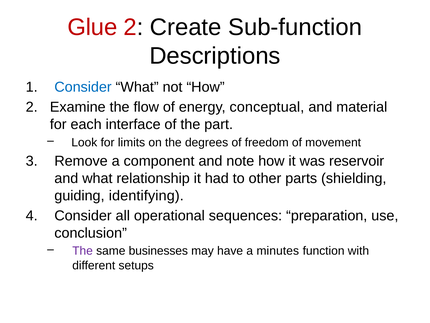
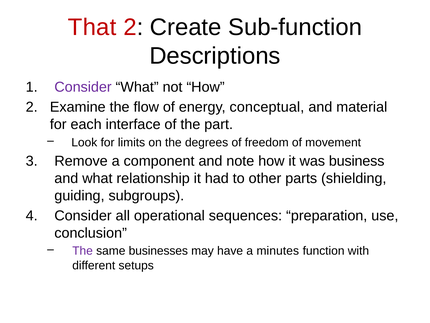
Glue: Glue -> That
Consider at (83, 87) colour: blue -> purple
reservoir: reservoir -> business
identifying: identifying -> subgroups
